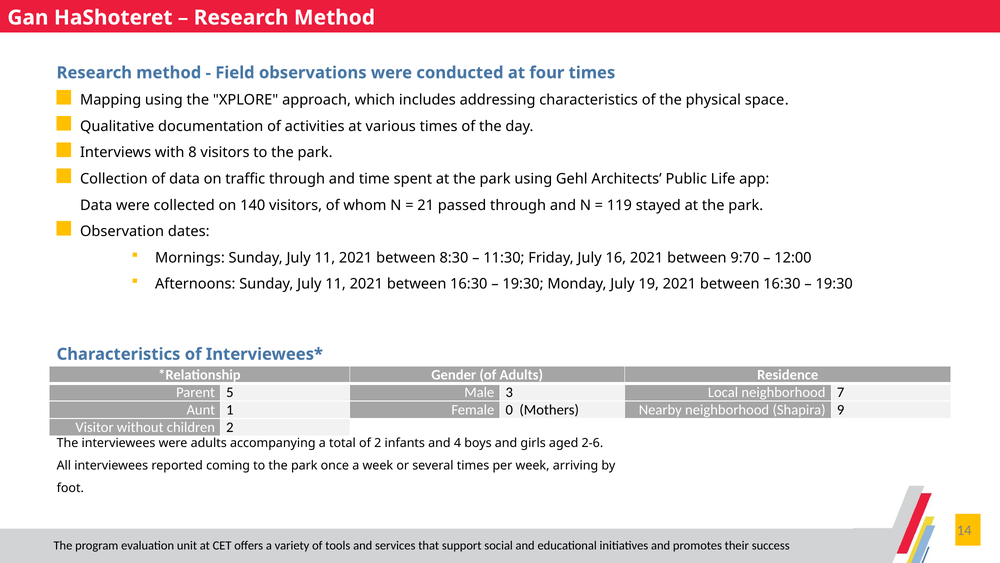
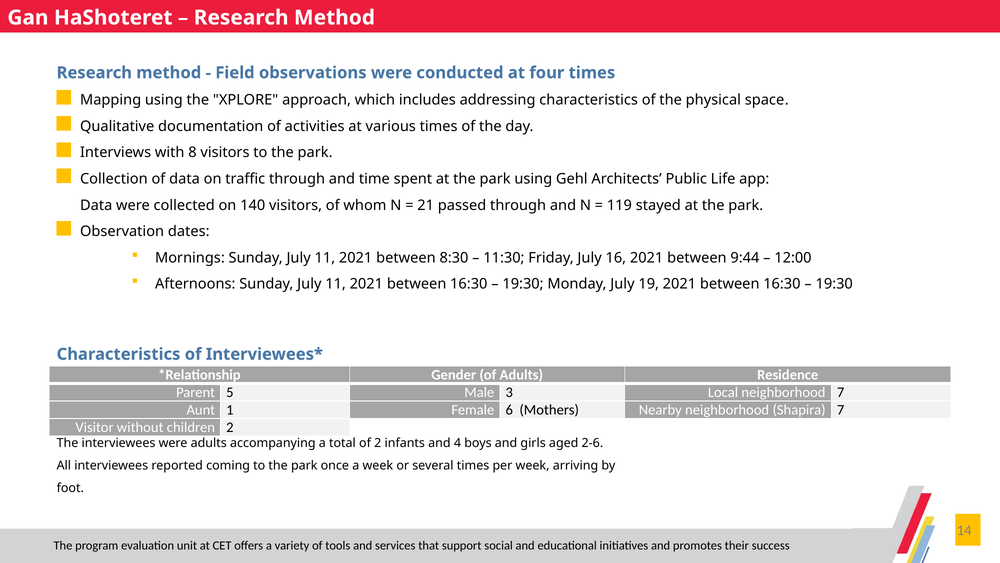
9:70: 9:70 -> 9:44
0: 0 -> 6
Shapira 9: 9 -> 7
